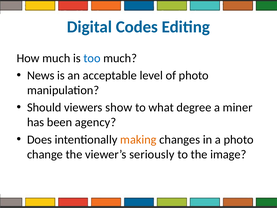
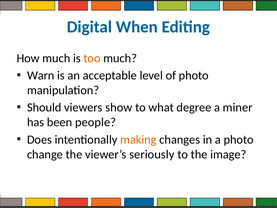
Codes: Codes -> When
too colour: blue -> orange
News: News -> Warn
agency: agency -> people
